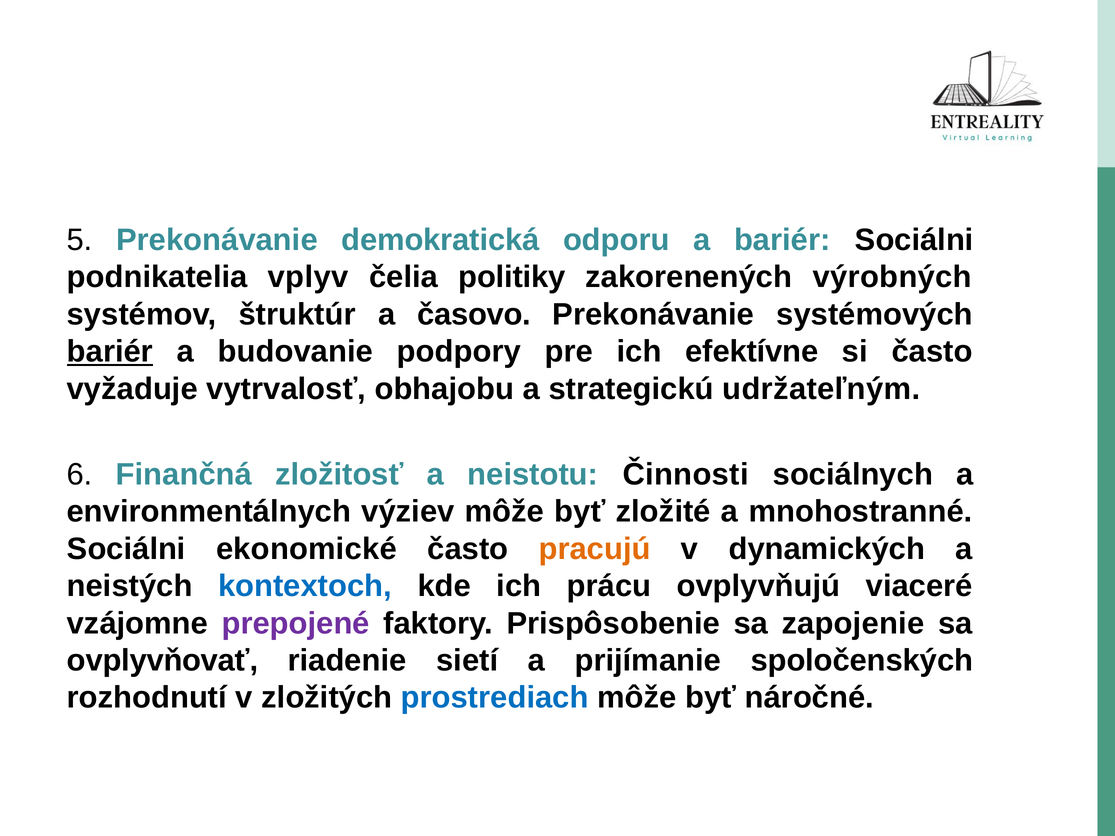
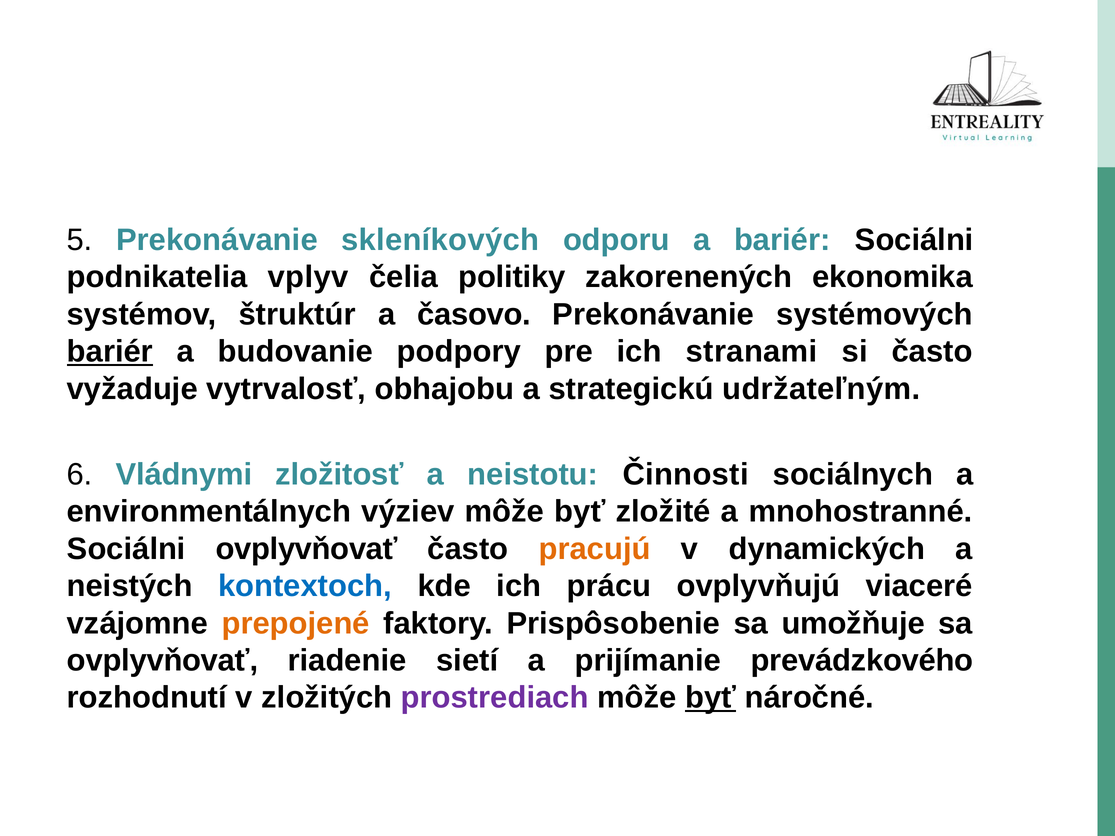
demokratická: demokratická -> skleníkových
výrobných: výrobných -> ekonomika
efektívne: efektívne -> stranami
Finančná: Finančná -> Vládnymi
Sociálni ekonomické: ekonomické -> ovplyvňovať
prepojené colour: purple -> orange
zapojenie: zapojenie -> umožňuje
spoločenských: spoločenských -> prevádzkového
prostrediach colour: blue -> purple
byť at (711, 698) underline: none -> present
